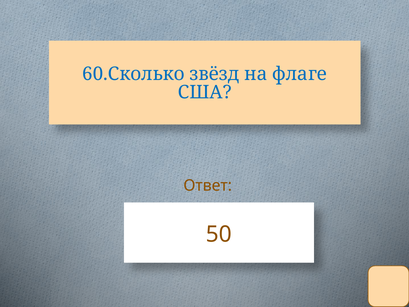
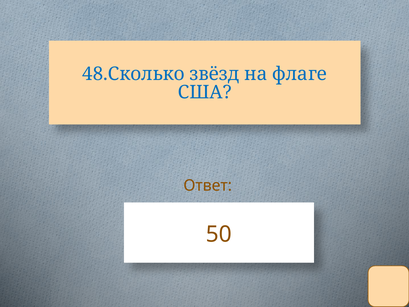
60.Сколько: 60.Сколько -> 48.Сколько
